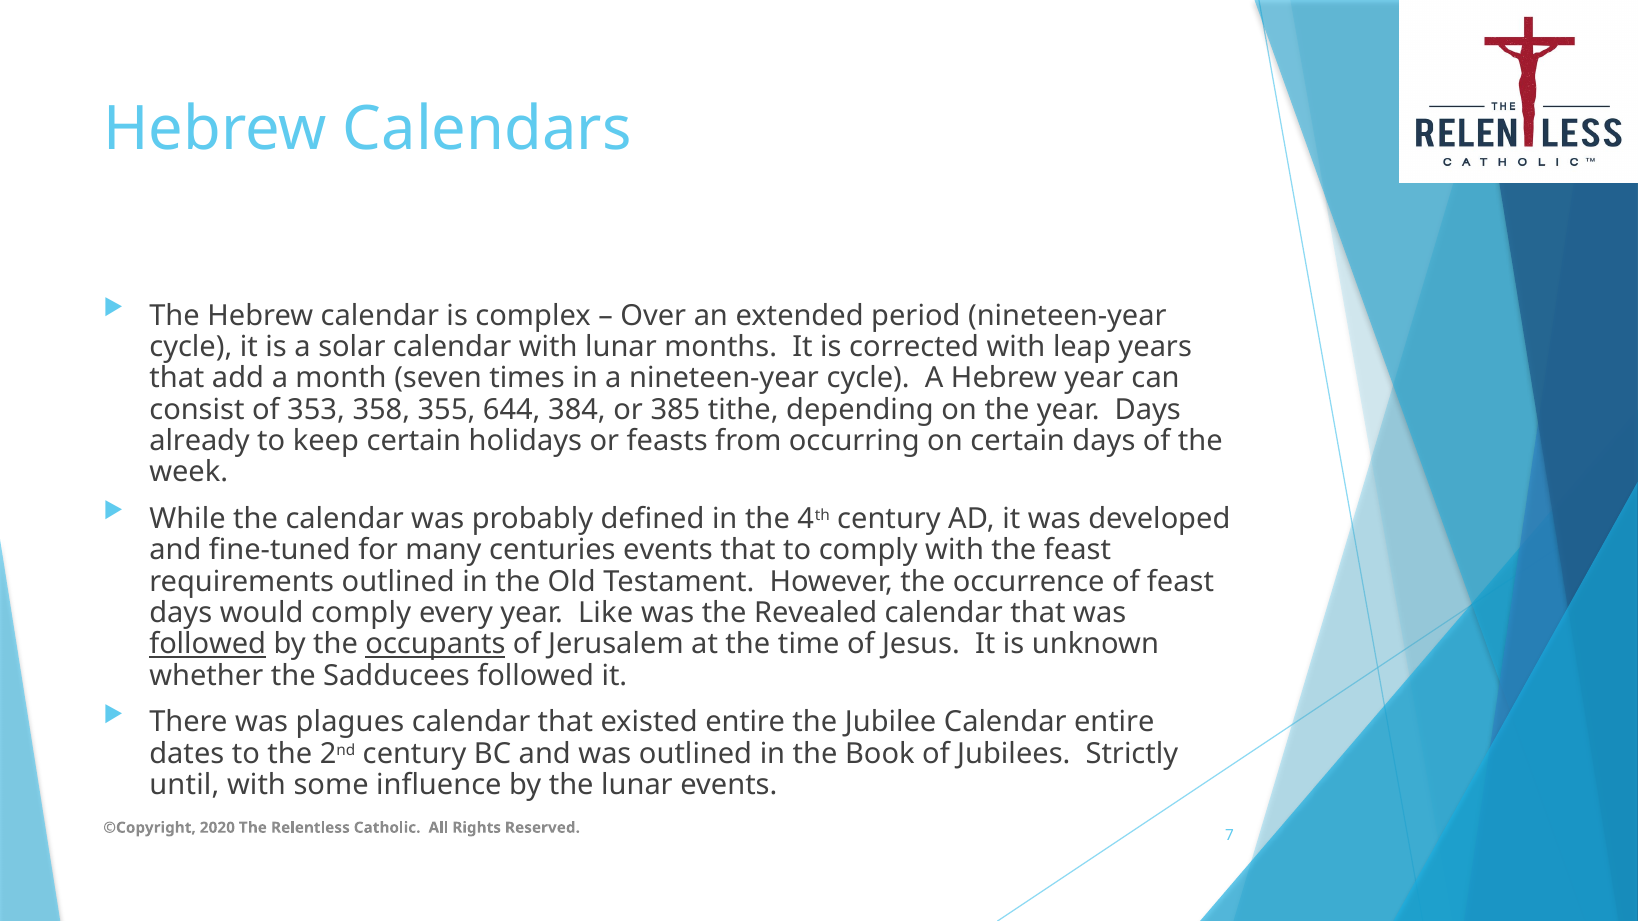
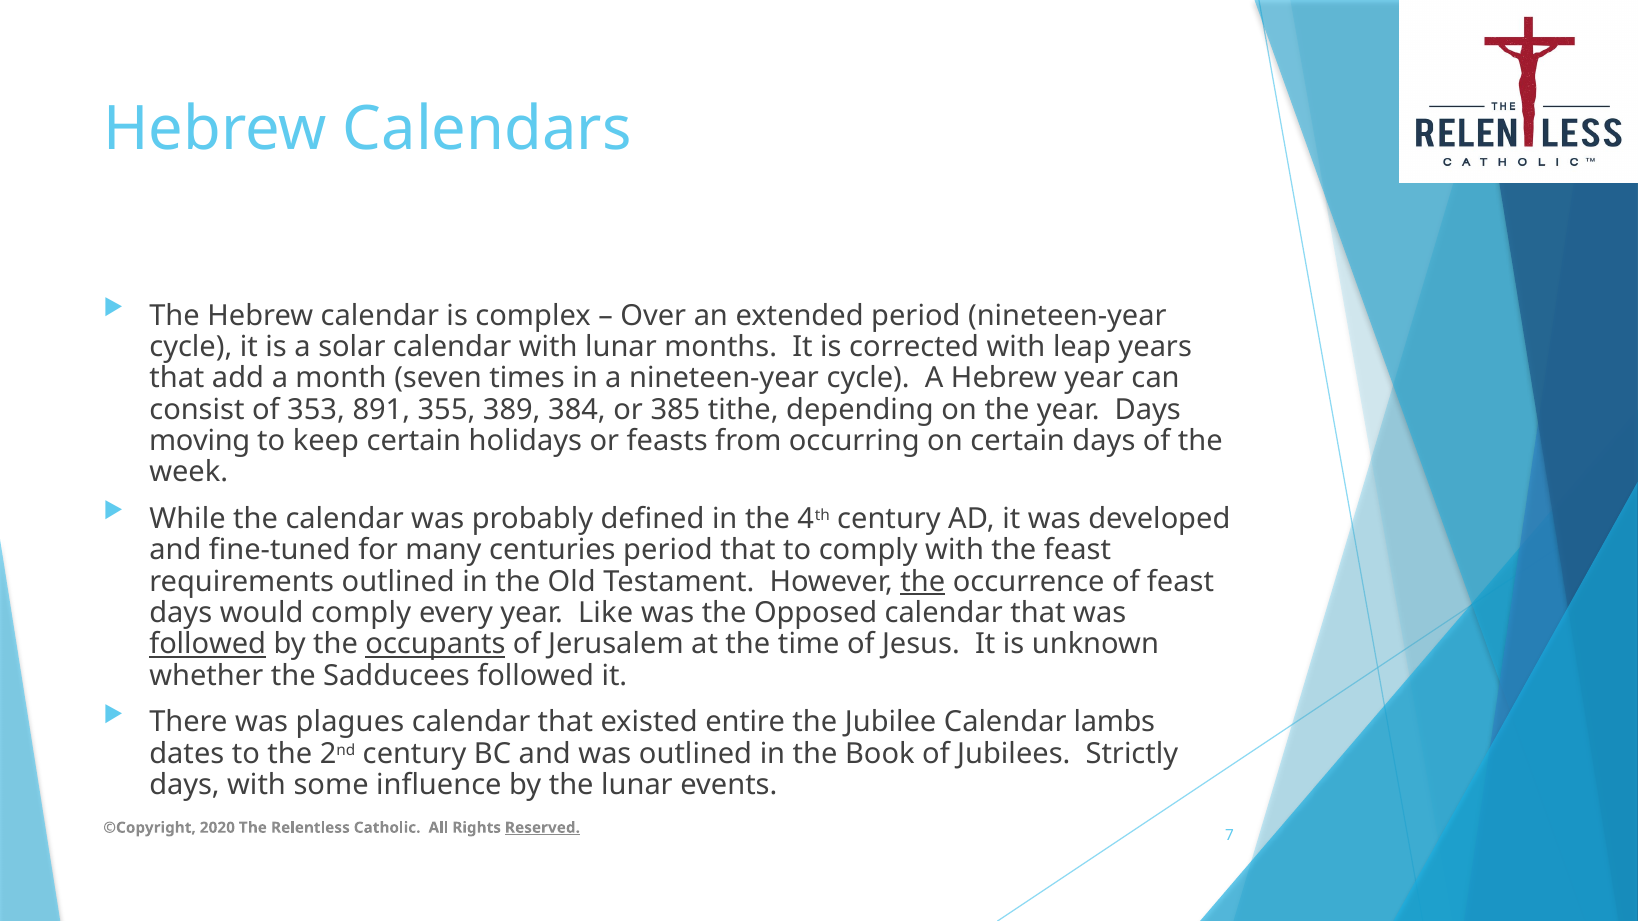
358: 358 -> 891
644: 644 -> 389
already: already -> moving
centuries events: events -> period
the at (923, 582) underline: none -> present
Revealed: Revealed -> Opposed
Calendar entire: entire -> lambs
until at (184, 785): until -> days
Reserved underline: none -> present
